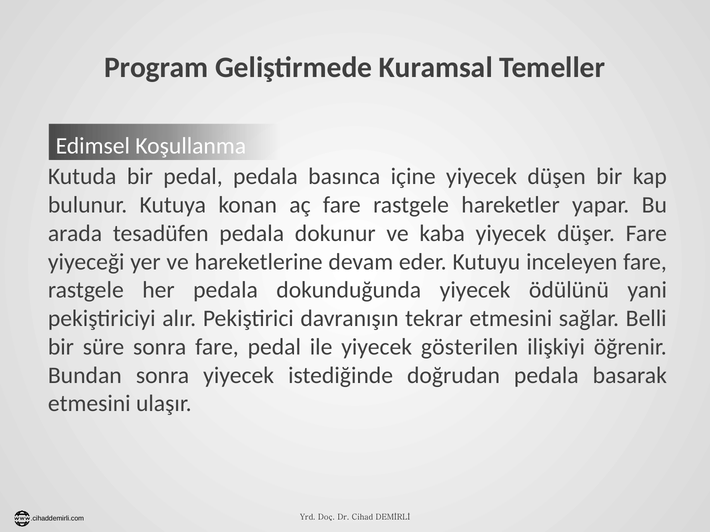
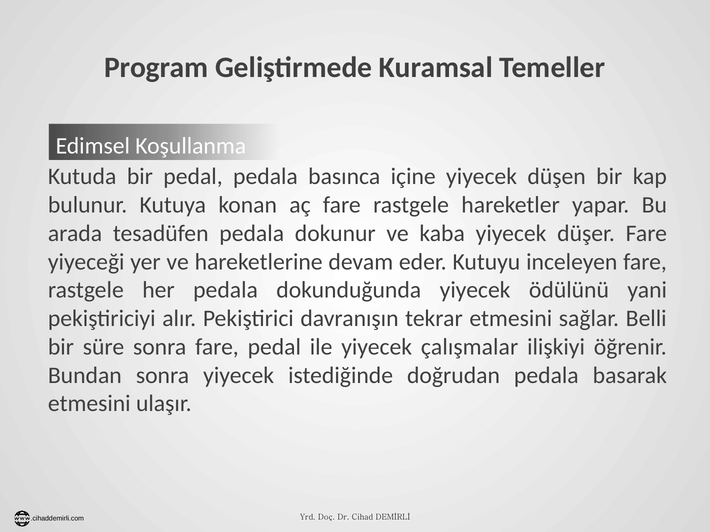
gösterilen: gösterilen -> çalışmalar
